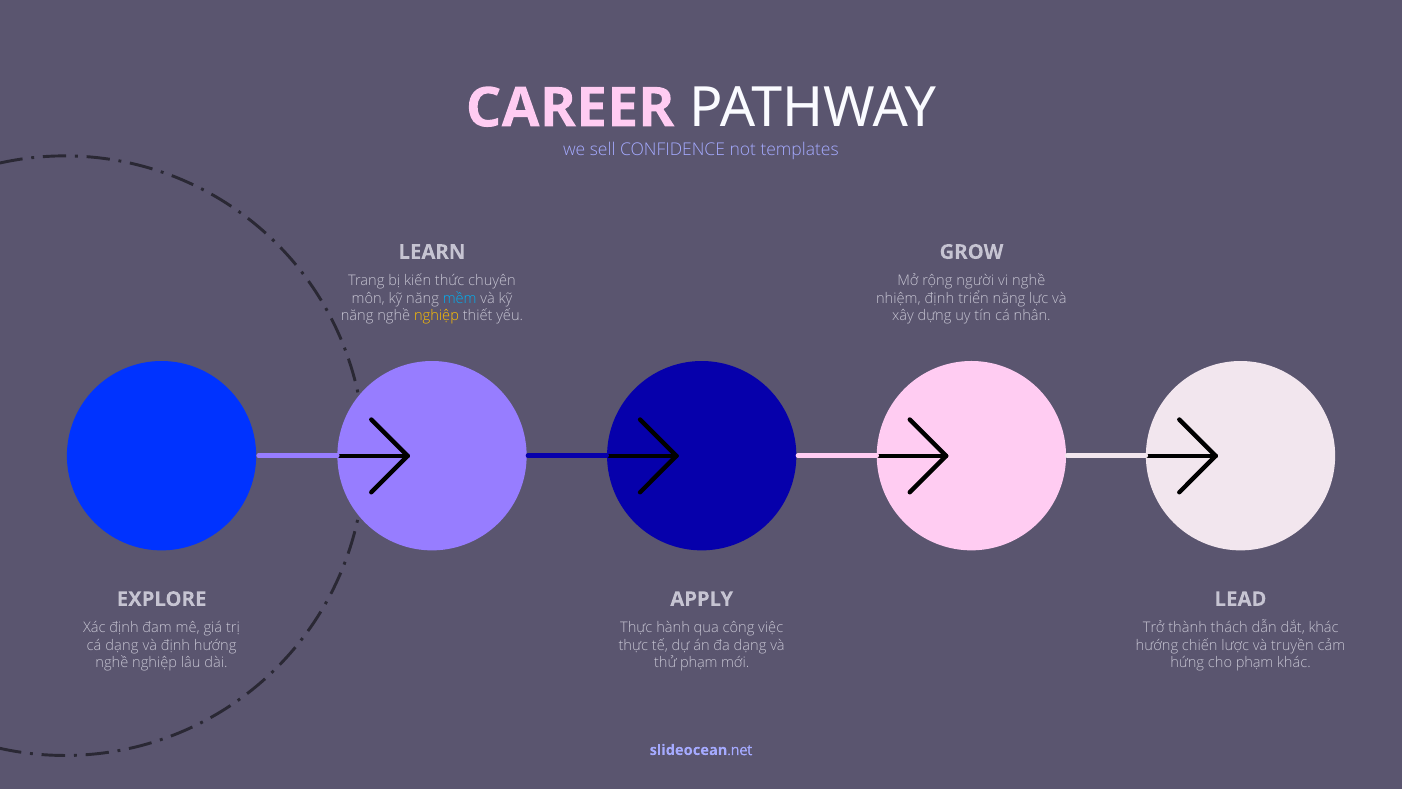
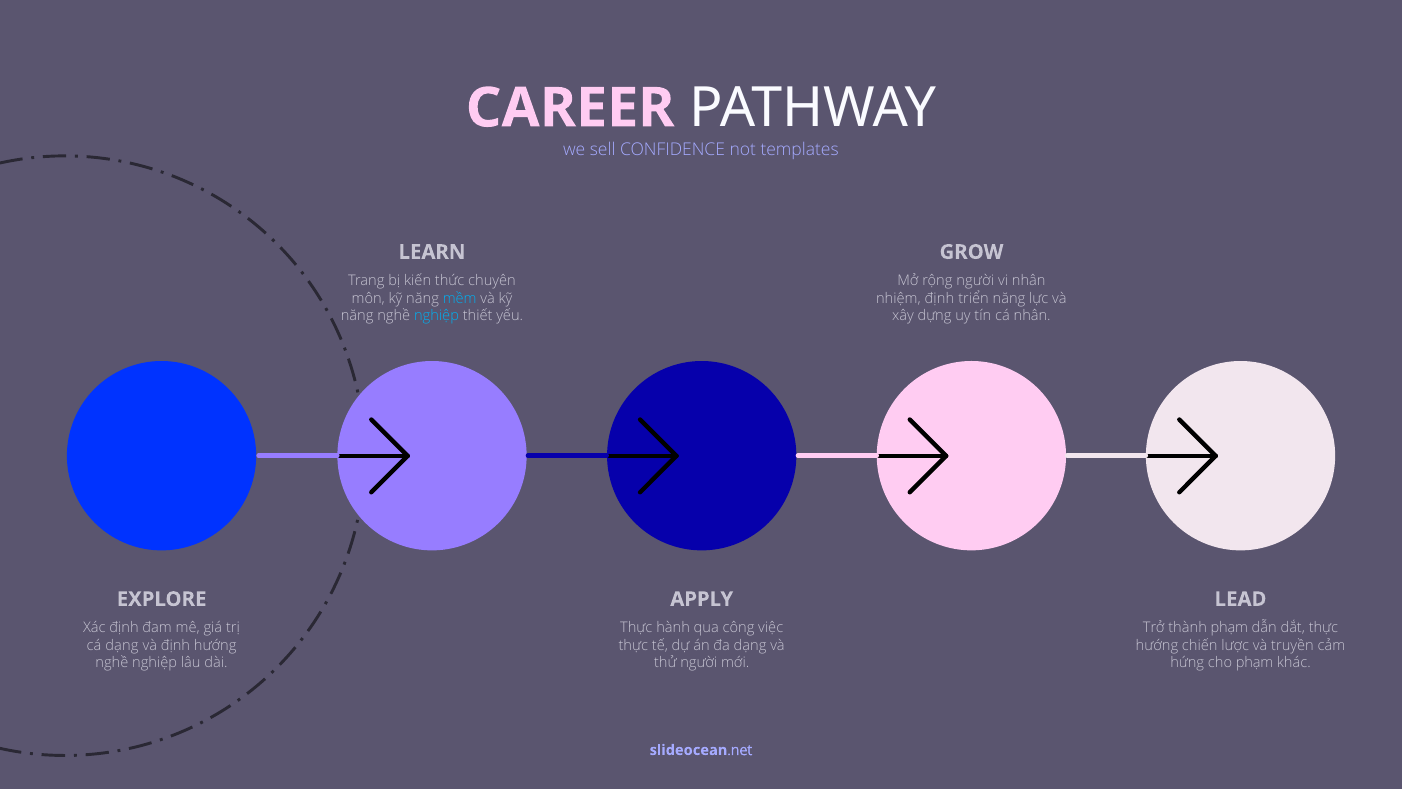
vi nghề: nghề -> nhân
nghiệp at (436, 316) colour: yellow -> light blue
thành thách: thách -> phạm
dắt khác: khác -> thực
thử phạm: phạm -> người
